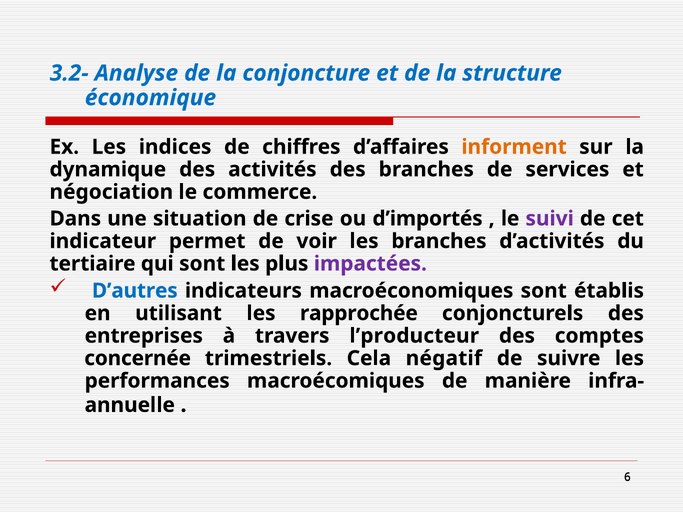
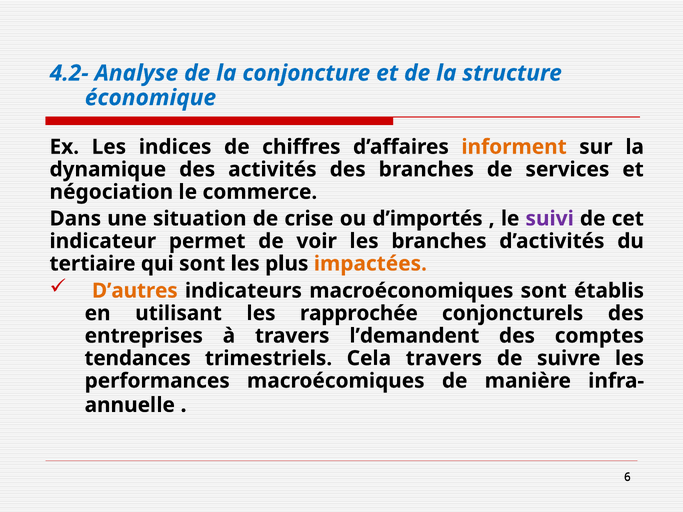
3.2-: 3.2- -> 4.2-
impactées colour: purple -> orange
D’autres colour: blue -> orange
l’producteur: l’producteur -> l’demandent
concernée: concernée -> tendances
Cela négatif: négatif -> travers
